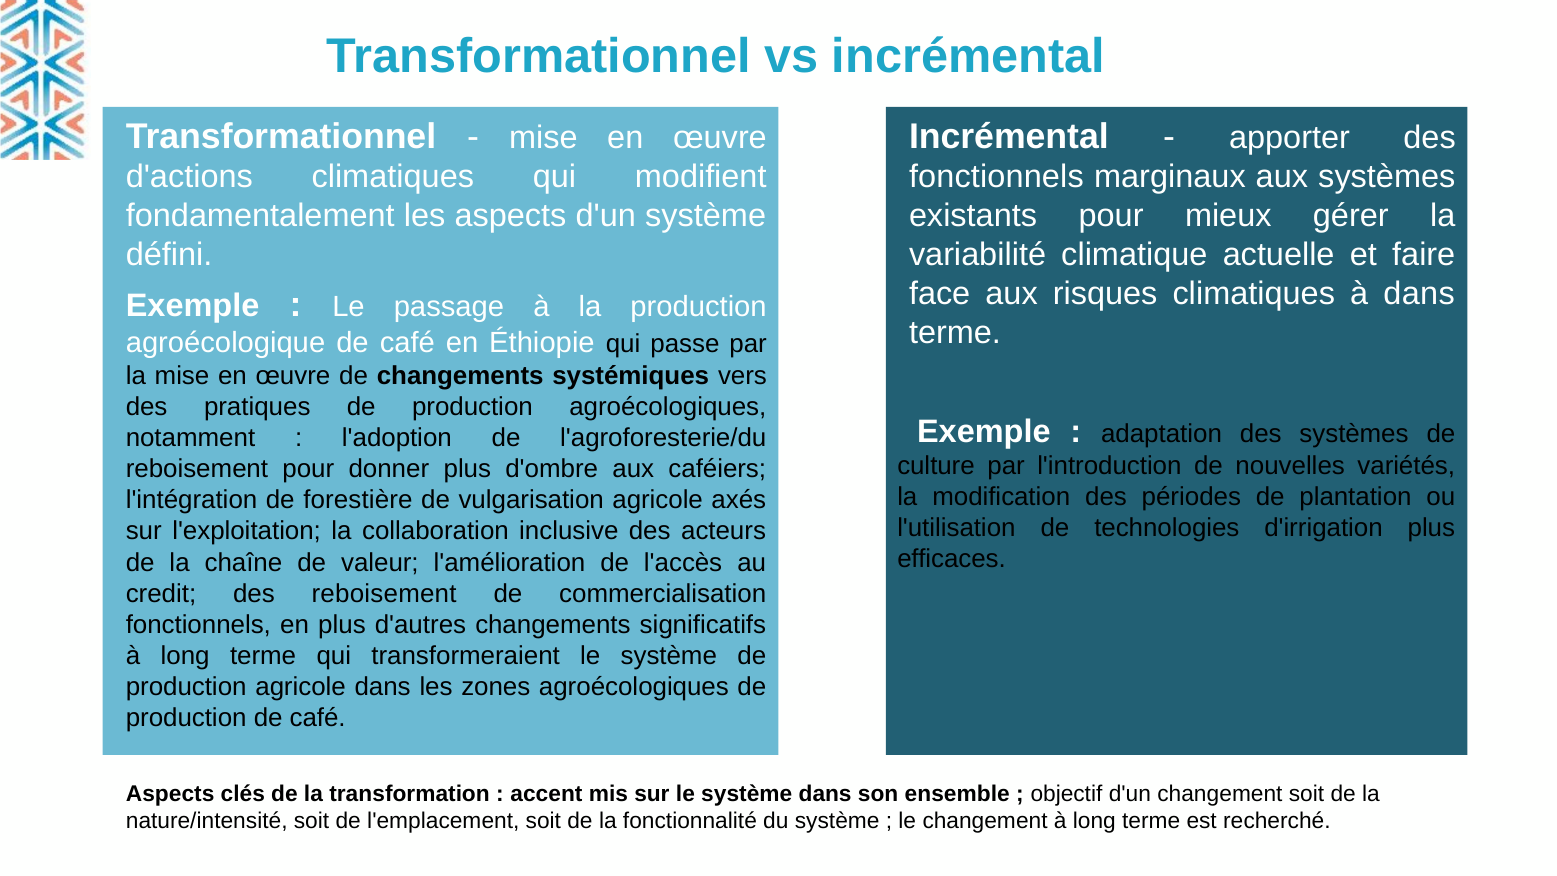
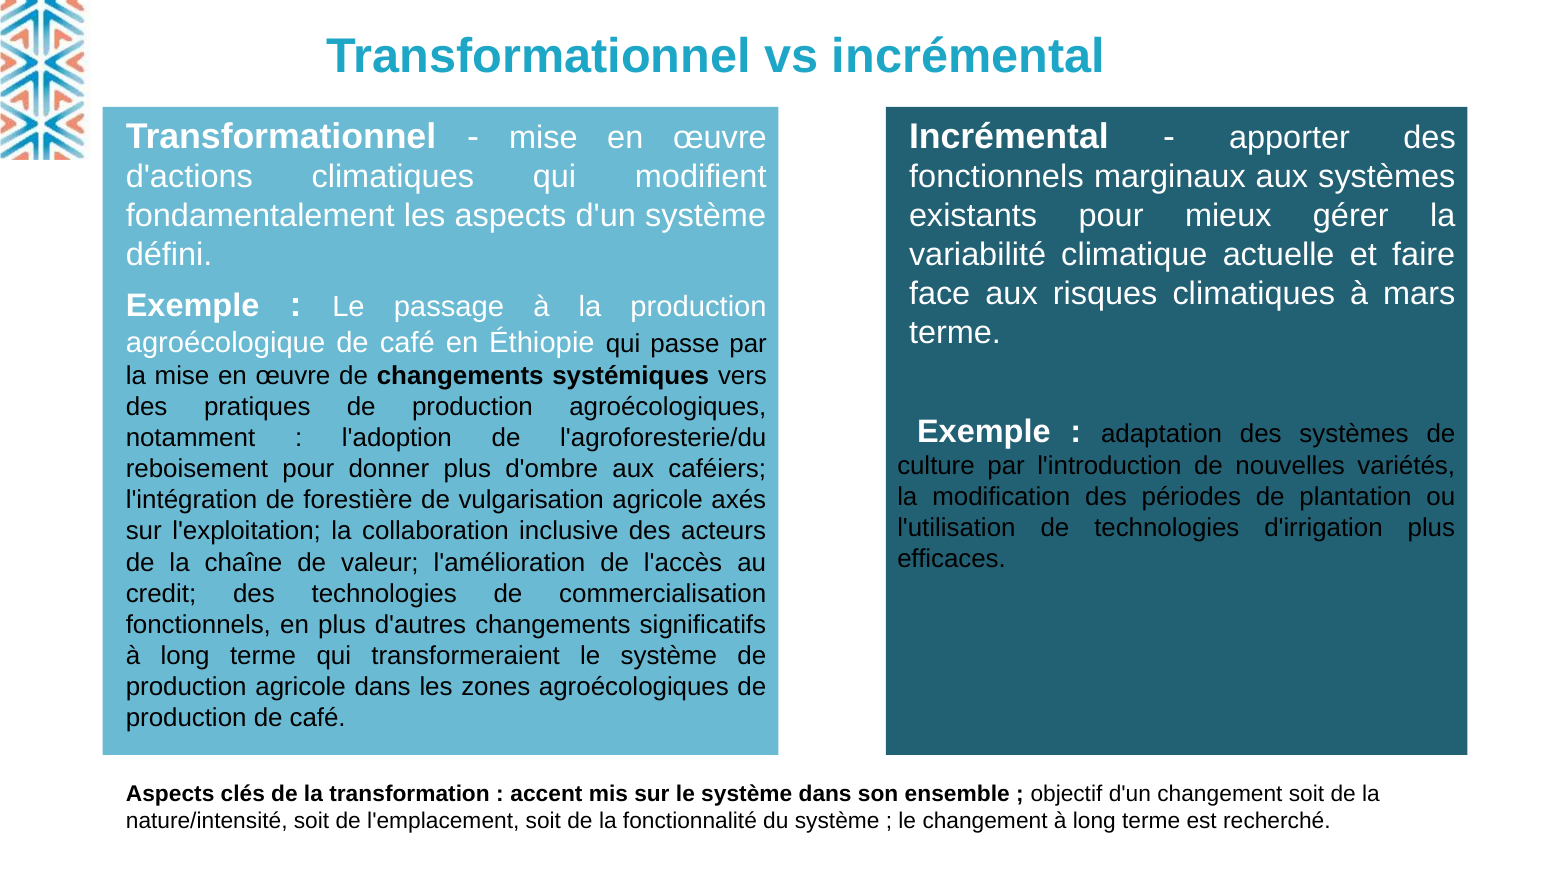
à dans: dans -> mars
des reboisement: reboisement -> technologies
